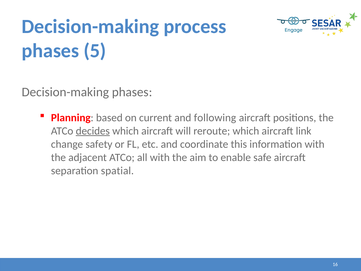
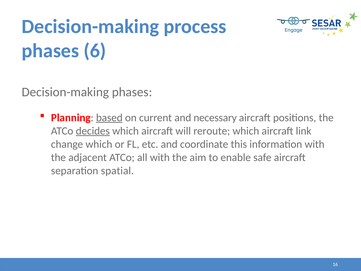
5: 5 -> 6
based underline: none -> present
following: following -> necessary
change safety: safety -> which
